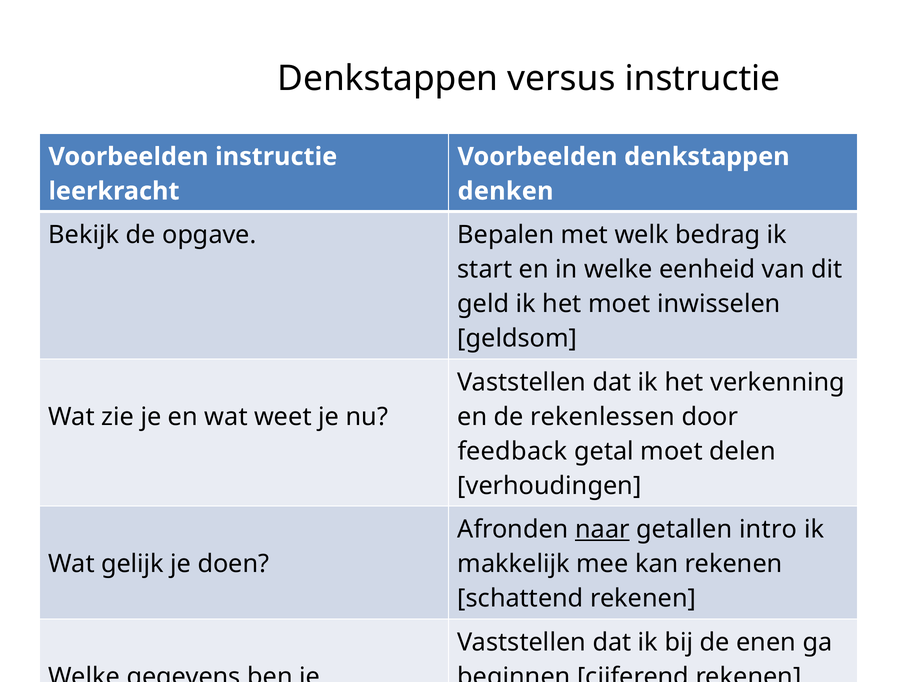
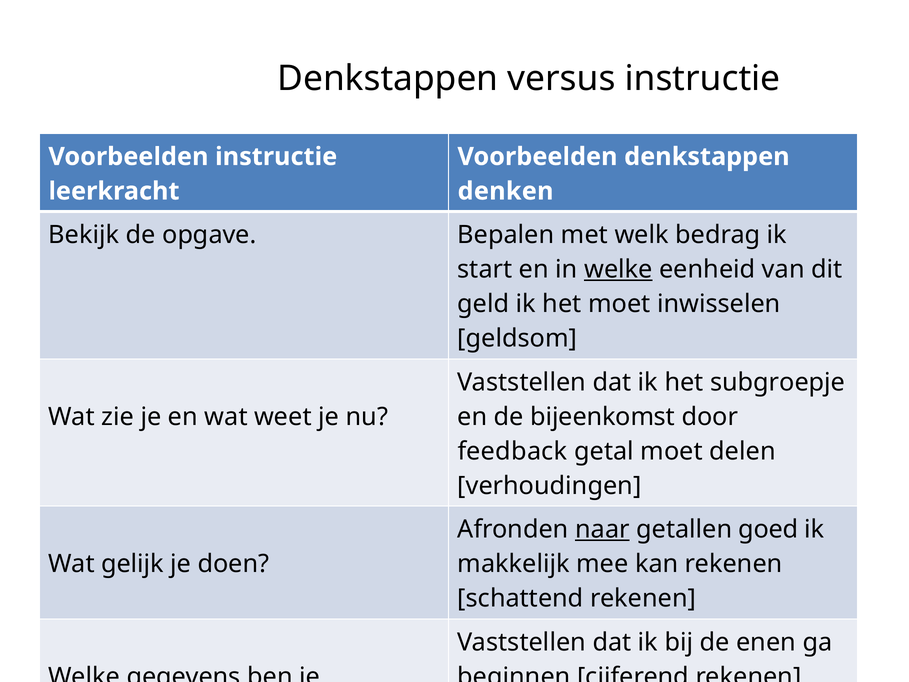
welke at (618, 269) underline: none -> present
verkenning: verkenning -> subgroepje
rekenlessen: rekenlessen -> bijeenkomst
intro: intro -> goed
